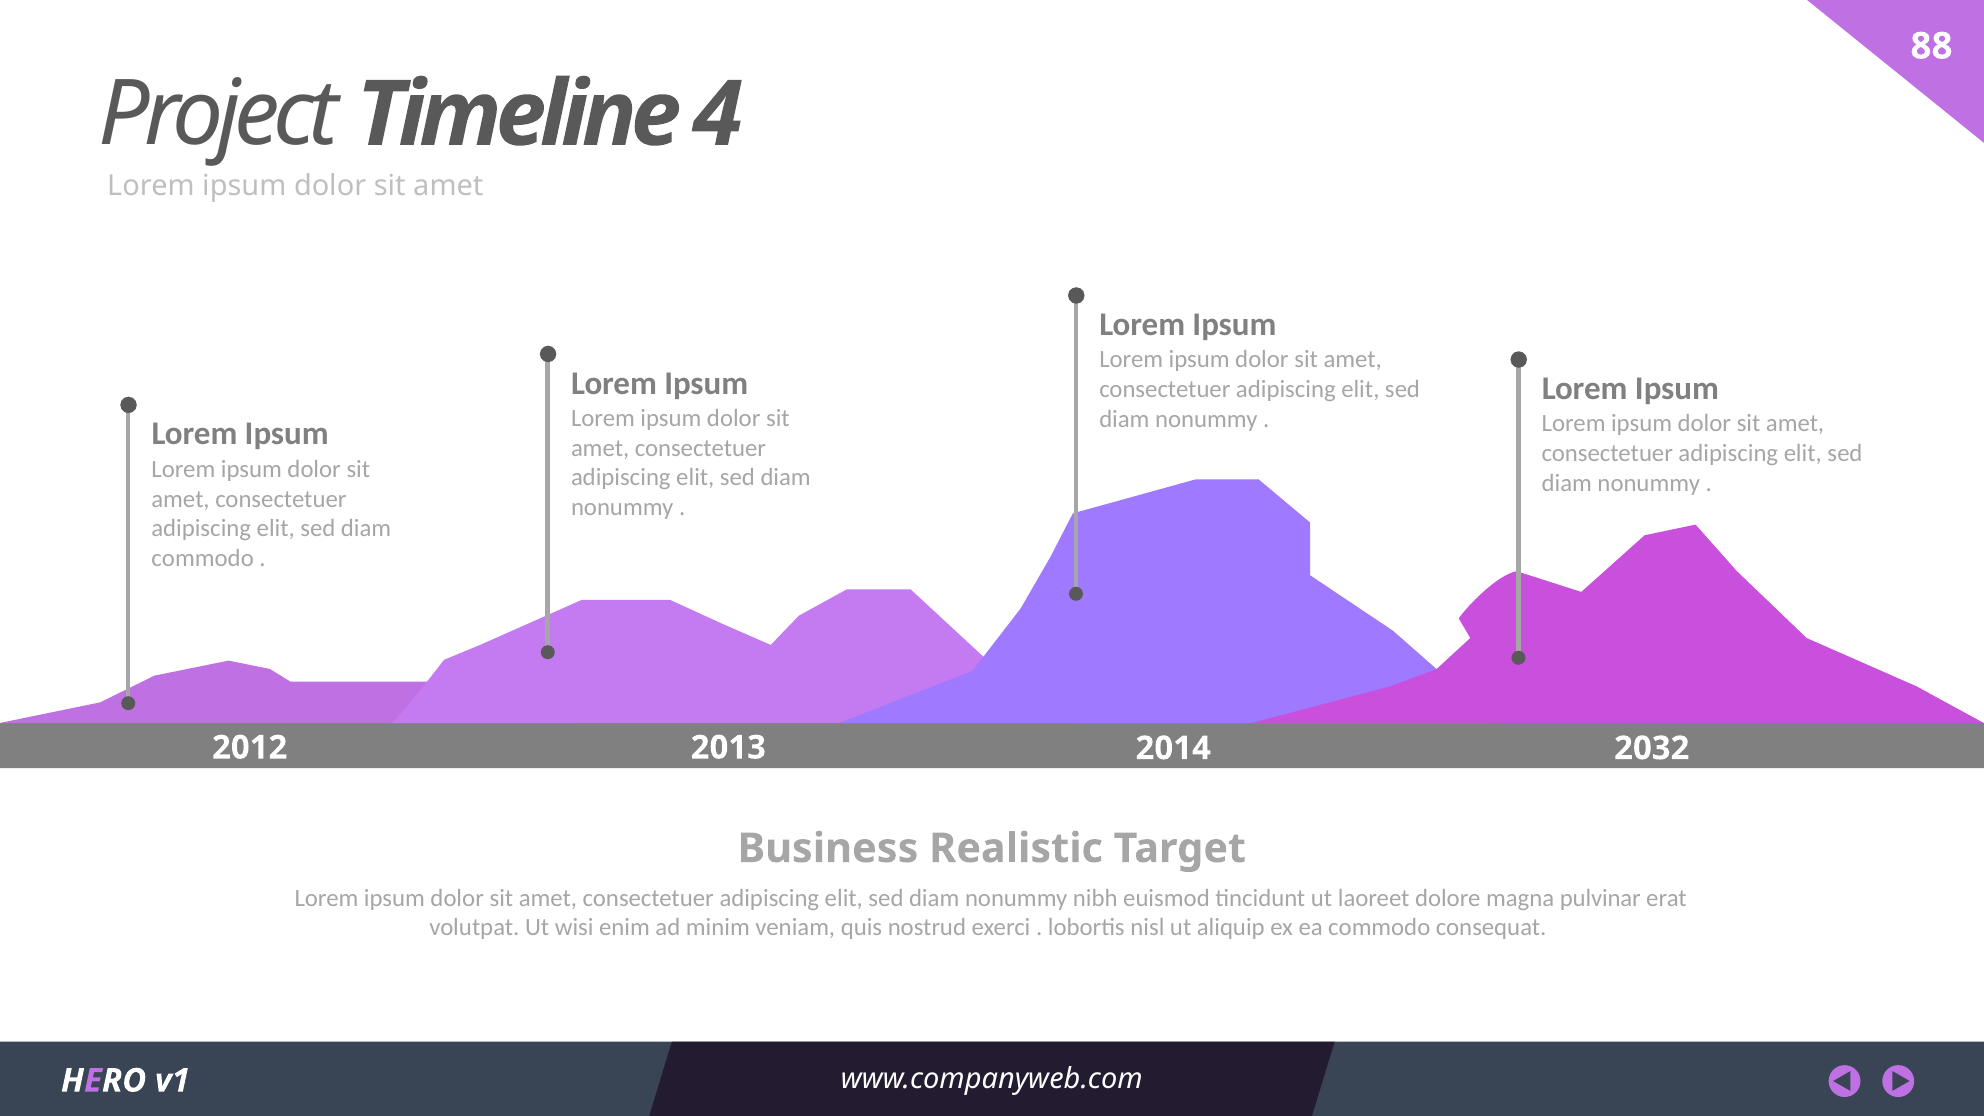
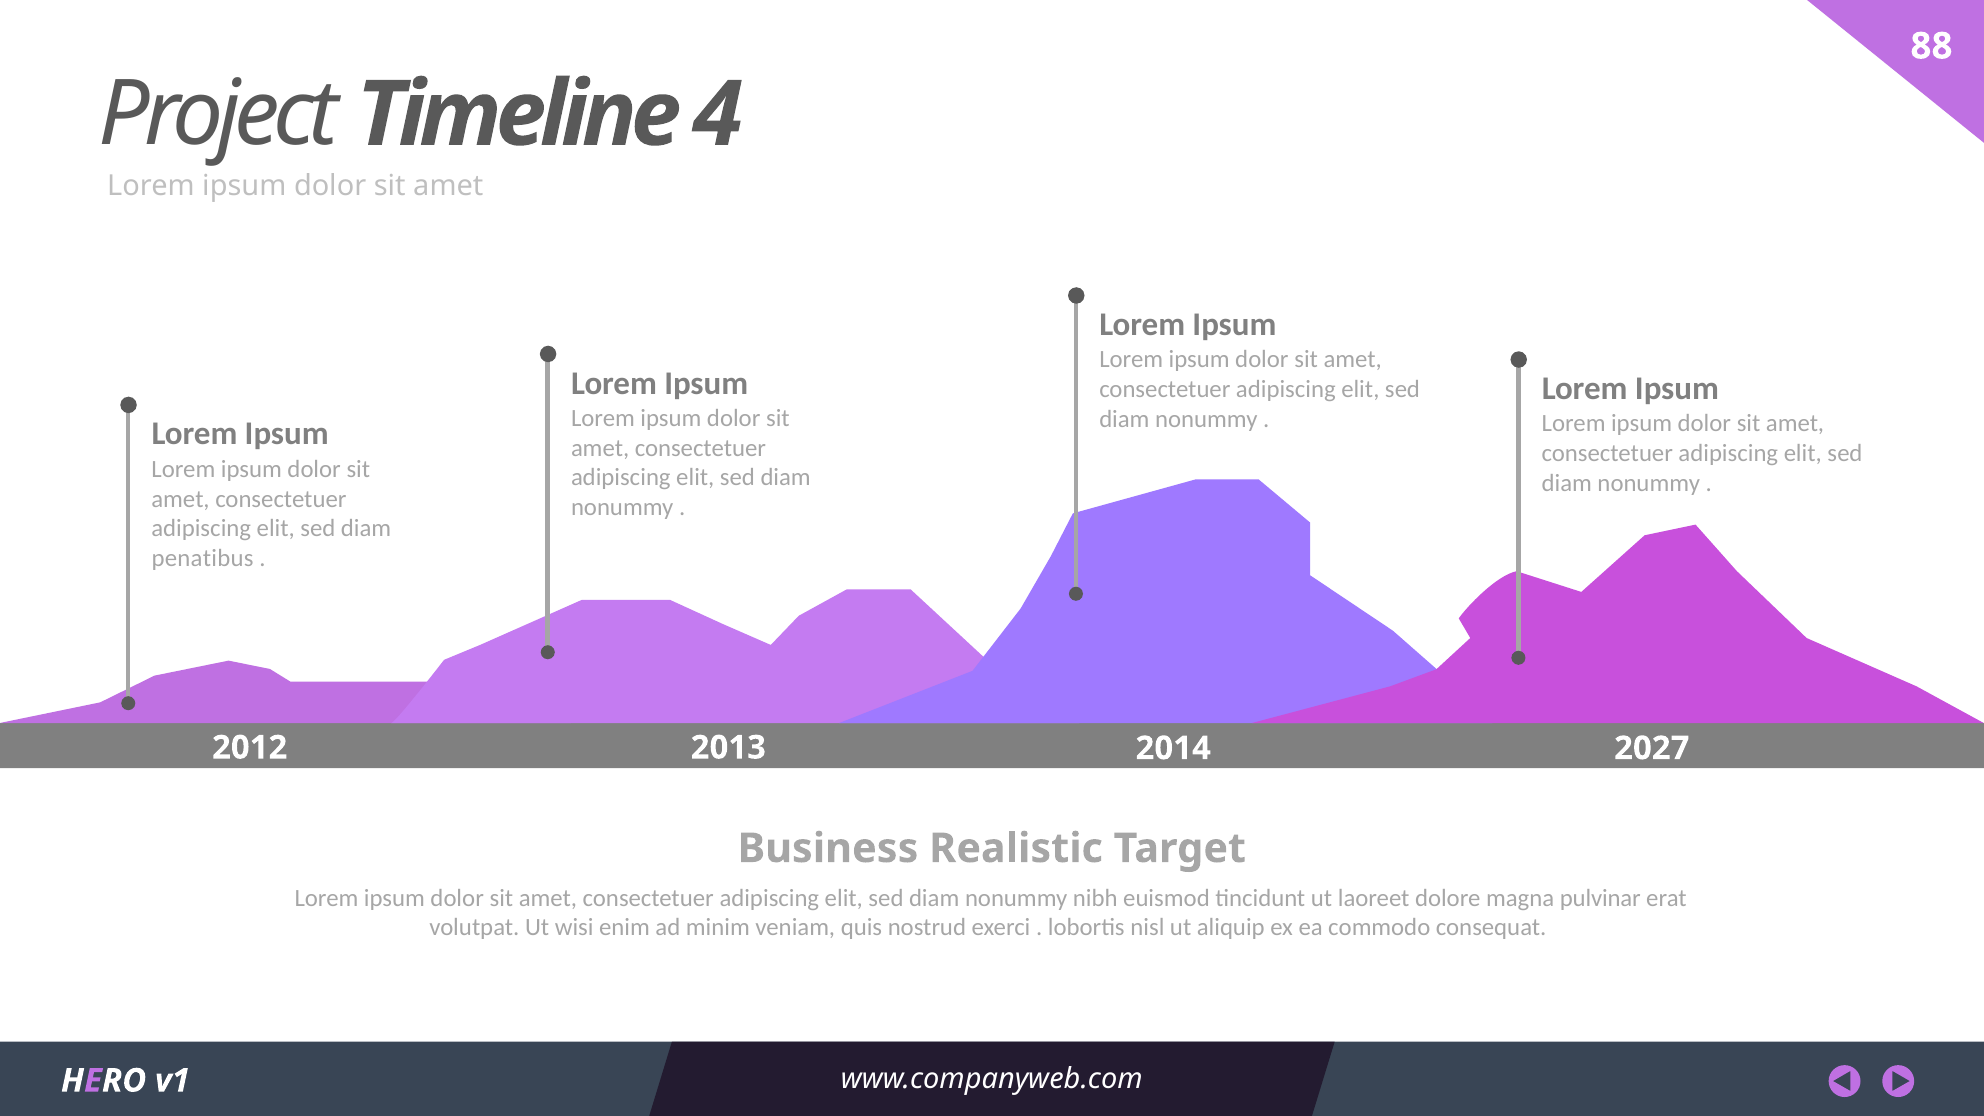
commodo at (203, 558): commodo -> penatibus
2032: 2032 -> 2027
